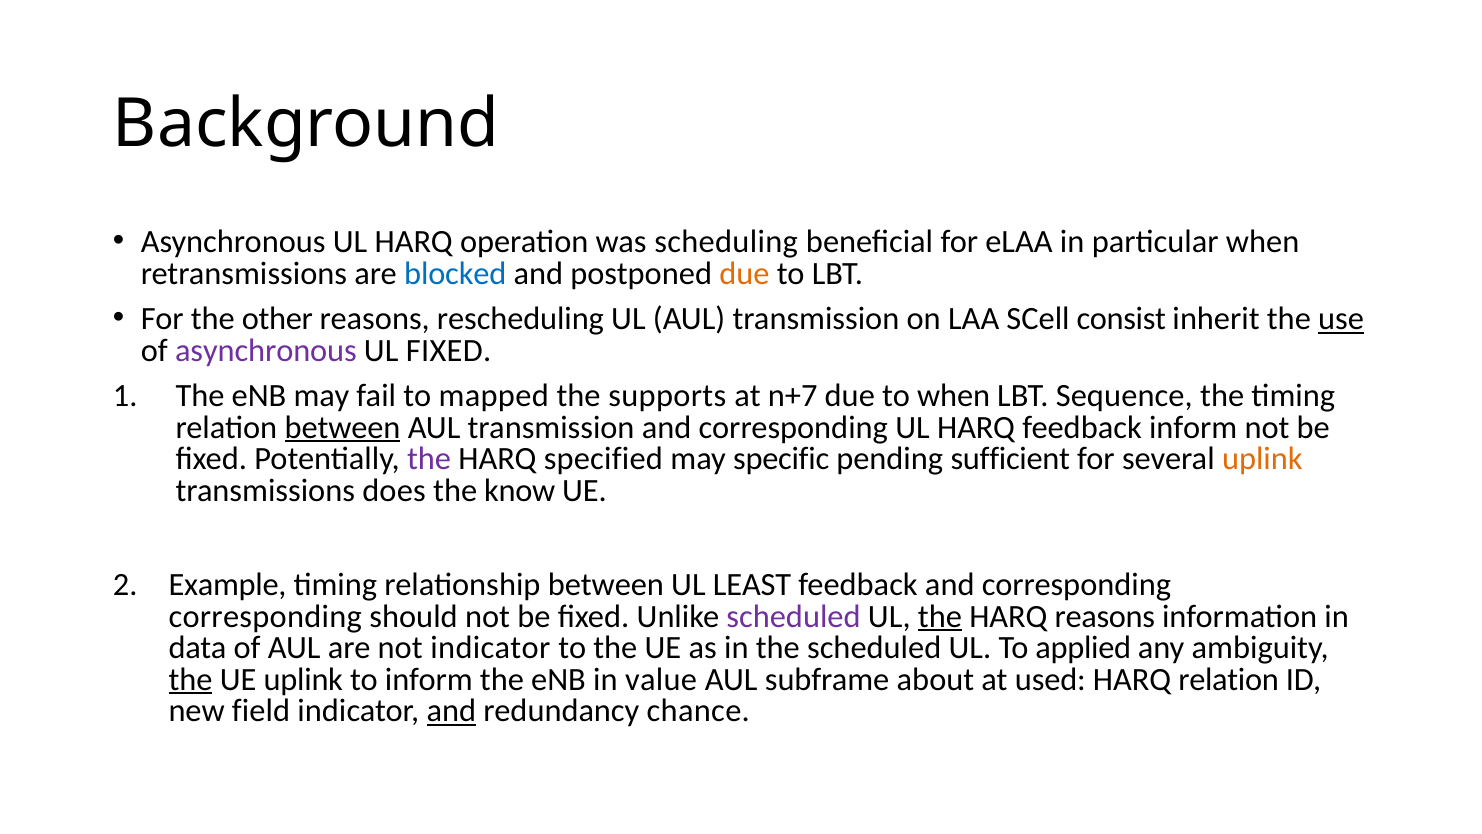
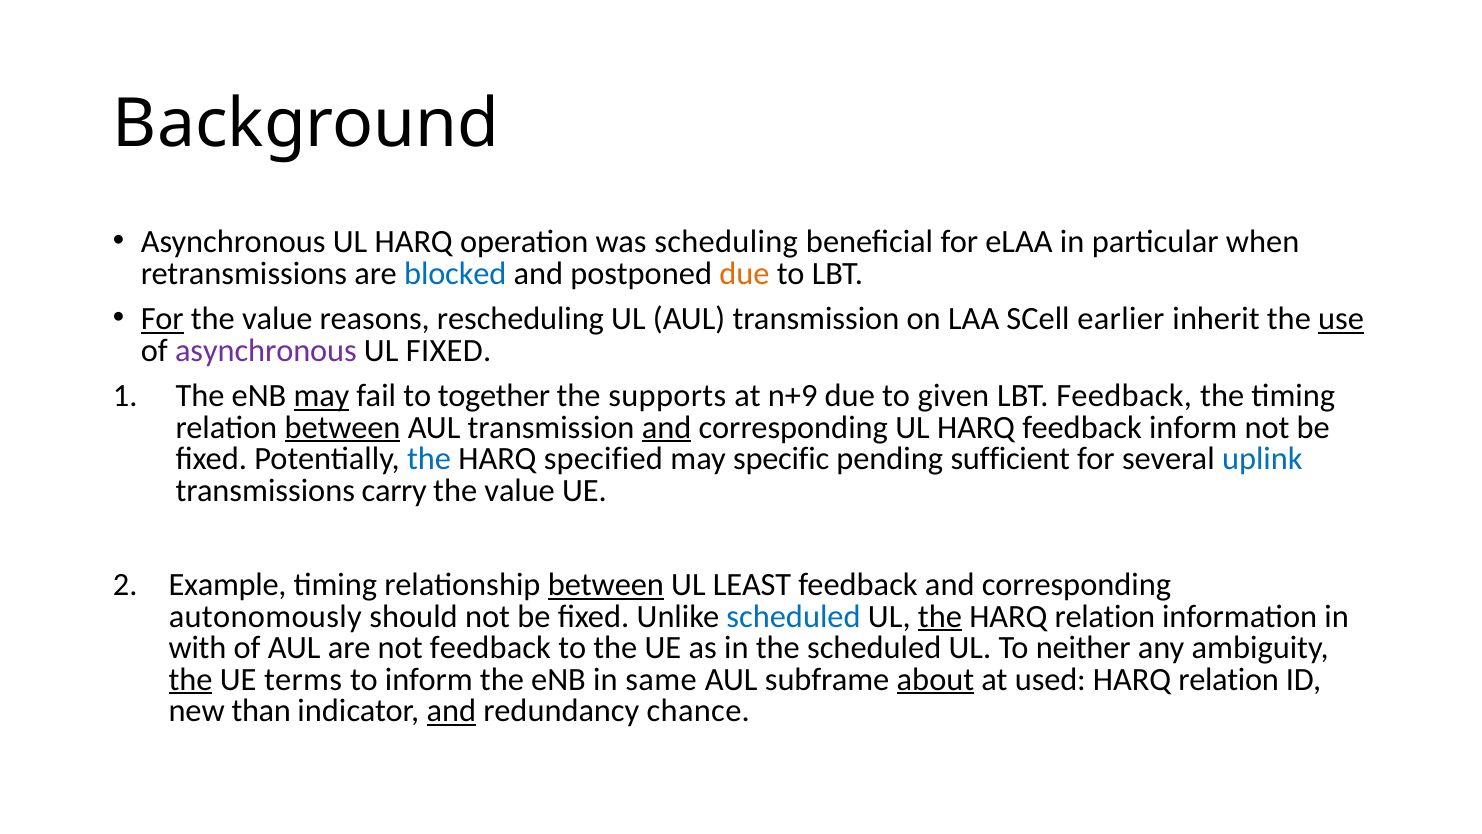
For at (162, 319) underline: none -> present
other at (277, 319): other -> value
consist: consist -> earlier
may at (322, 396) underline: none -> present
mapped: mapped -> together
n+7: n+7 -> n+9
to when: when -> given
LBT Sequence: Sequence -> Feedback
and at (667, 427) underline: none -> present
the at (429, 459) colour: purple -> blue
uplink at (1262, 459) colour: orange -> blue
does: does -> carry
know at (520, 490): know -> value
between at (606, 585) underline: none -> present
corresponding at (265, 616): corresponding -> autonomously
scheduled at (794, 616) colour: purple -> blue
reasons at (1105, 616): reasons -> relation
data: data -> with
not indicator: indicator -> feedback
applied: applied -> neither
UE uplink: uplink -> terms
value: value -> same
about underline: none -> present
field: field -> than
